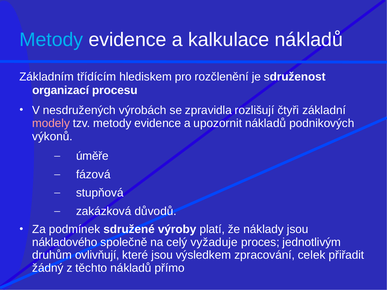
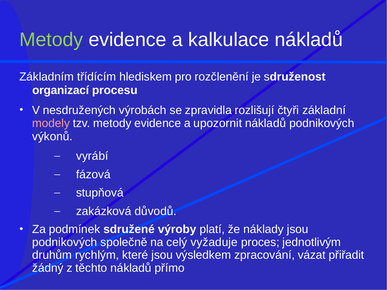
Metody at (51, 40) colour: light blue -> light green
úměře: úměře -> vyrábí
nákladového at (65, 242): nákladového -> podnikových
ovlivňují: ovlivňují -> rychlým
celek: celek -> vázat
